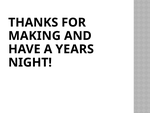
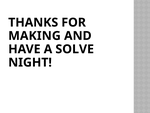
YEARS: YEARS -> SOLVE
